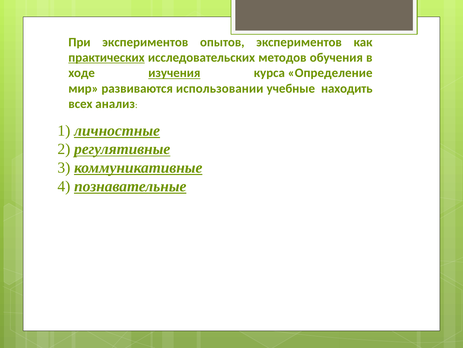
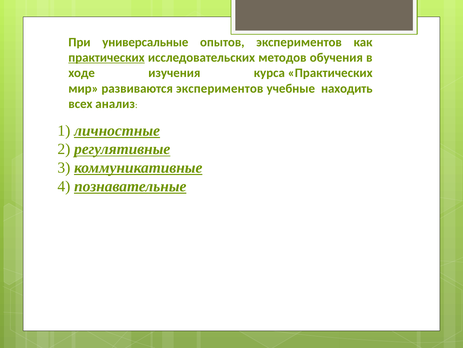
При экспериментов: экспериментов -> универсальные
изучения underline: present -> none
курса Определение: Определение -> Практических
развиваются использовании: использовании -> экспериментов
